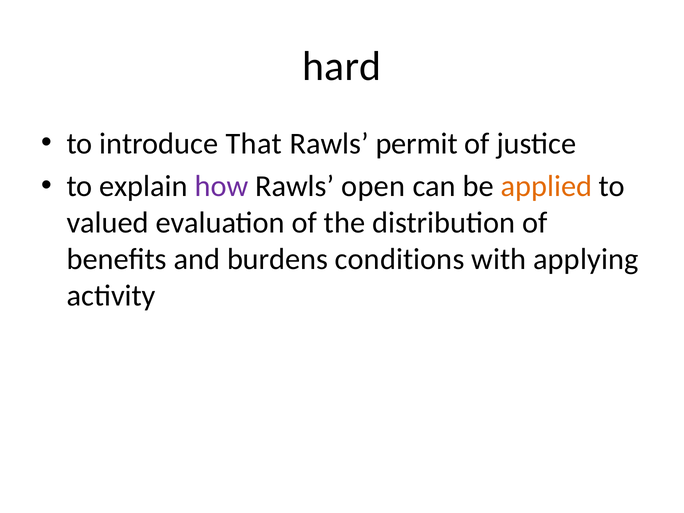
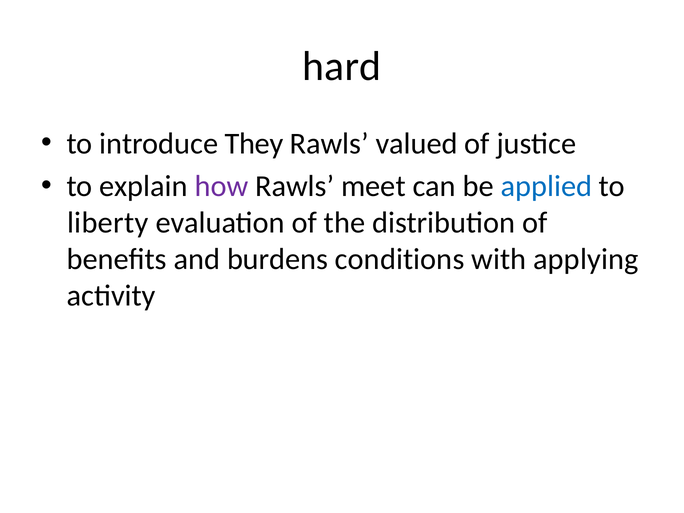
That: That -> They
permit: permit -> valued
open: open -> meet
applied colour: orange -> blue
valued: valued -> liberty
